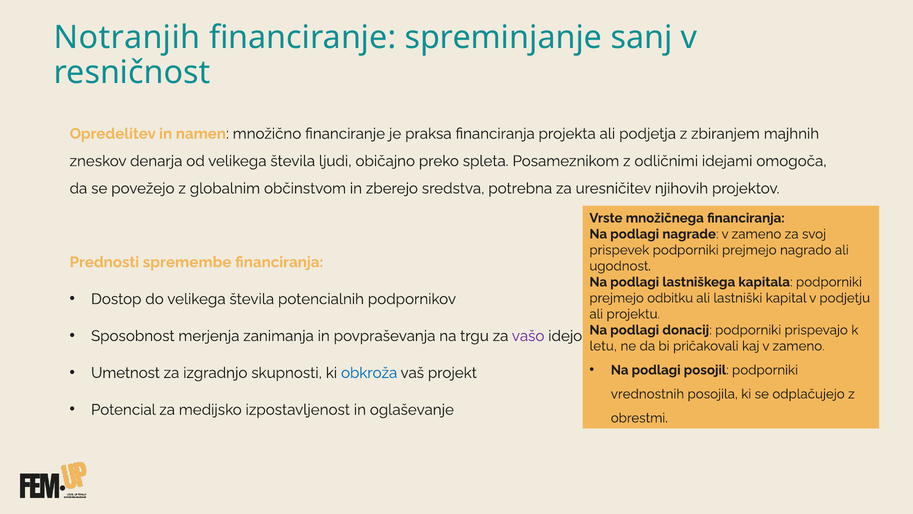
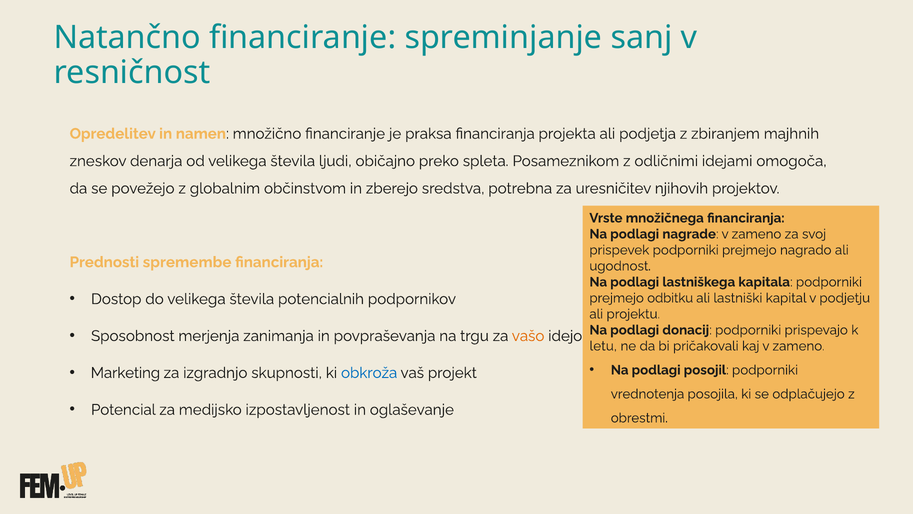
Notranjih: Notranjih -> Natančno
vašo colour: purple -> orange
Umetnost: Umetnost -> Marketing
vrednostnih: vrednostnih -> vrednotenja
